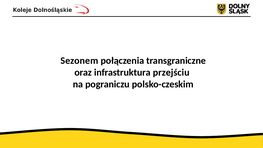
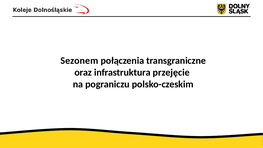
przejściu: przejściu -> przejęcie
